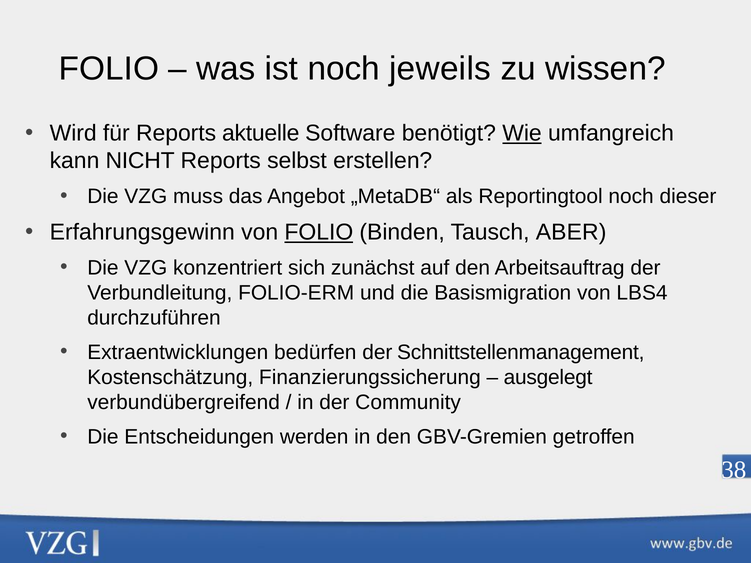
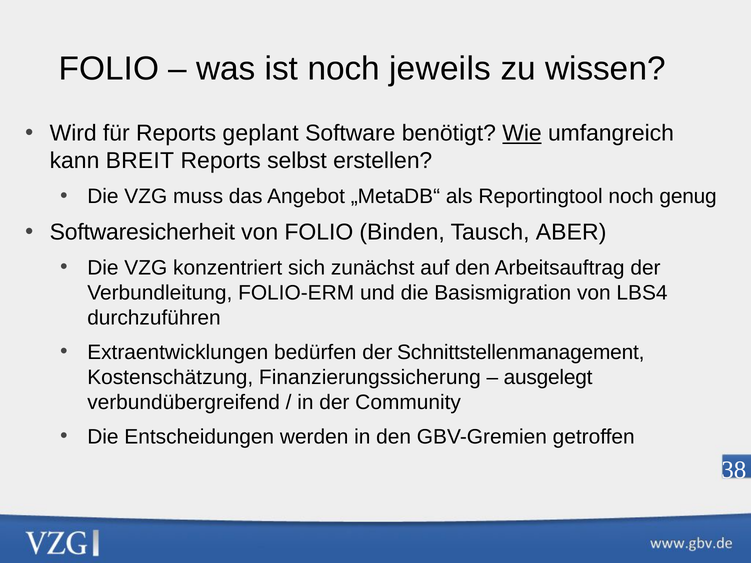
aktuelle: aktuelle -> geplant
NICHT: NICHT -> BREIT
dieser: dieser -> genug
Erfahrungsgewinn: Erfahrungsgewinn -> Softwaresicherheit
FOLIO at (319, 232) underline: present -> none
